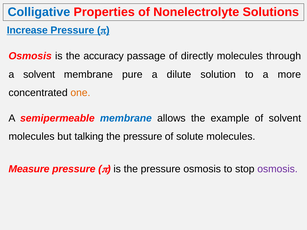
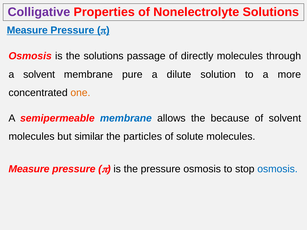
Colligative colour: blue -> purple
Increase at (27, 30): Increase -> Measure
the accuracy: accuracy -> solutions
example: example -> because
talking: talking -> similar
pressure at (143, 137): pressure -> particles
osmosis at (278, 169) colour: purple -> blue
